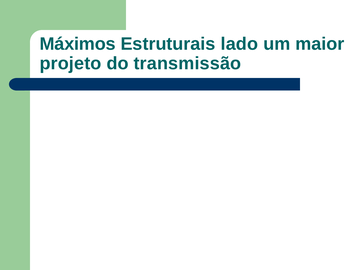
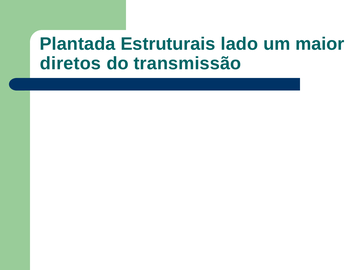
Máximos: Máximos -> Plantada
projeto: projeto -> diretos
